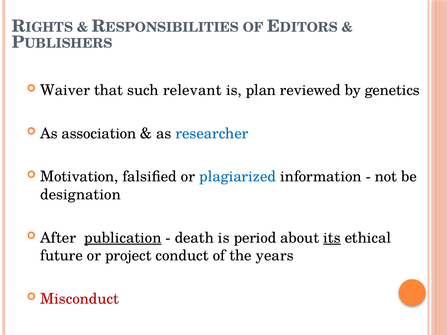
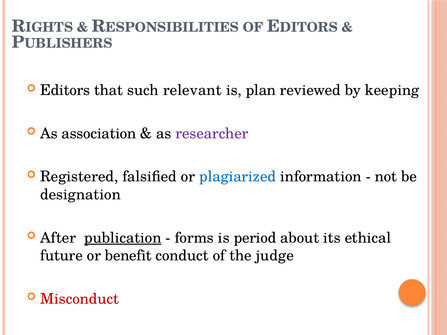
Waiver: Waiver -> Editors
genetics: genetics -> keeping
researcher colour: blue -> purple
Motivation: Motivation -> Registered
death: death -> forms
its underline: present -> none
project: project -> benefit
years: years -> judge
